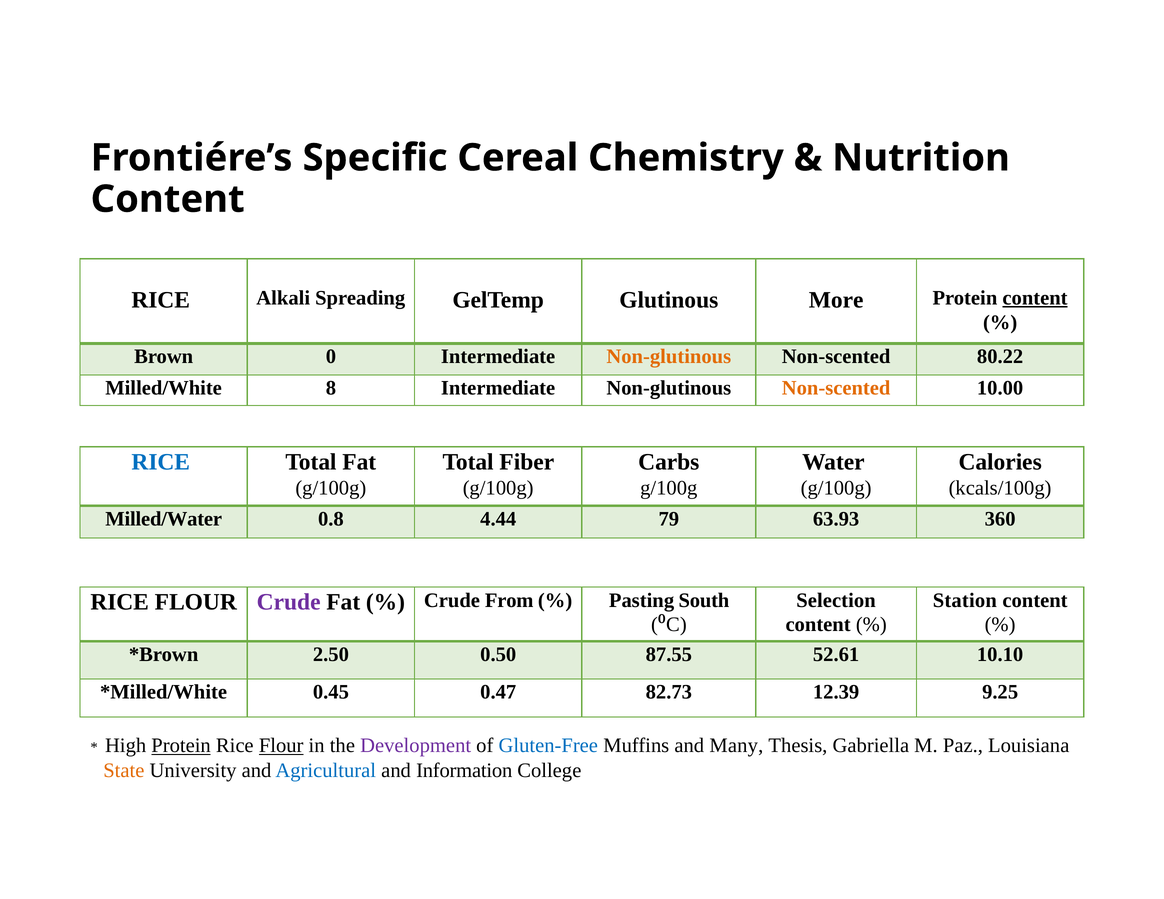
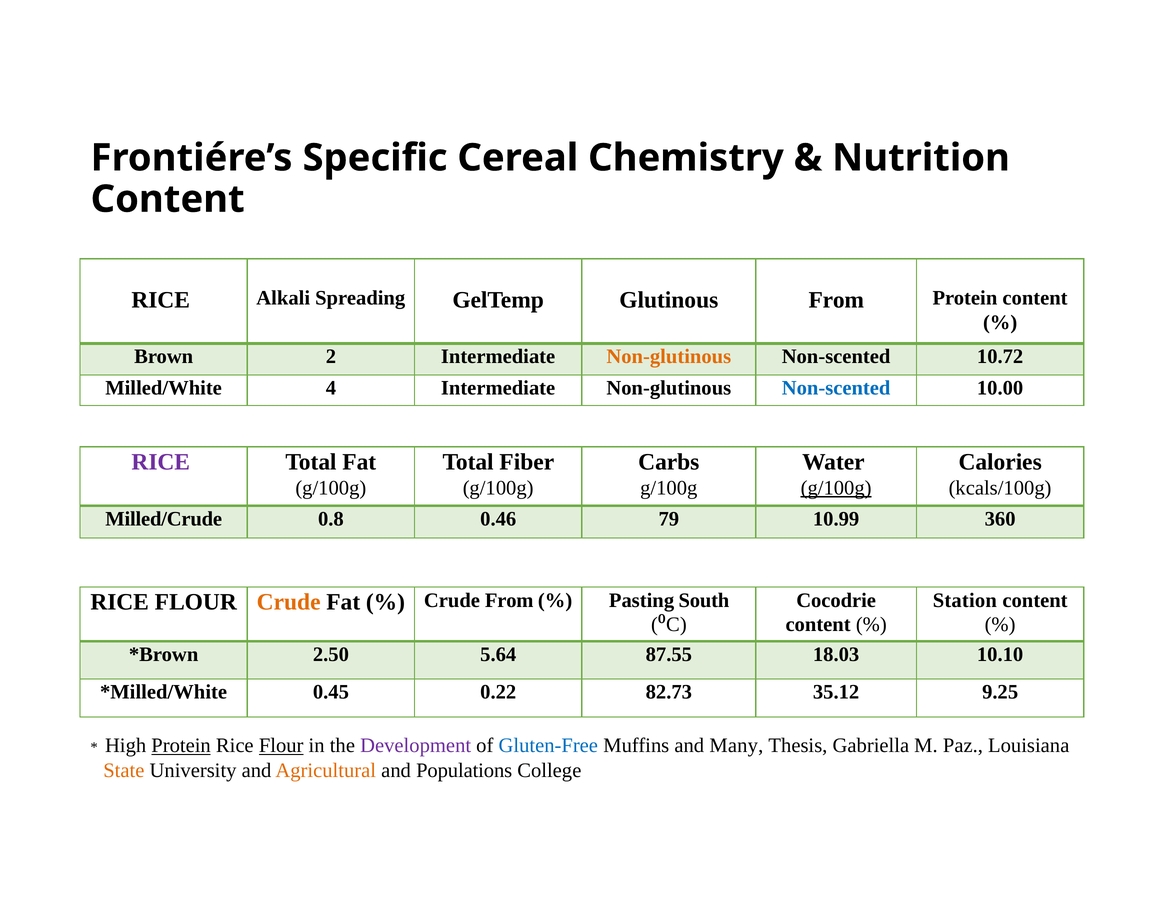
Glutinous More: More -> From
content at (1035, 298) underline: present -> none
0: 0 -> 2
80.22: 80.22 -> 10.72
8: 8 -> 4
Non-scented at (836, 388) colour: orange -> blue
RICE at (161, 462) colour: blue -> purple
g/100g at (836, 488) underline: none -> present
Milled/Water: Milled/Water -> Milled/Crude
4.44: 4.44 -> 0.46
63.93: 63.93 -> 10.99
Selection: Selection -> Cocodrie
Crude at (289, 602) colour: purple -> orange
0.50: 0.50 -> 5.64
52.61: 52.61 -> 18.03
0.47: 0.47 -> 0.22
12.39: 12.39 -> 35.12
Agricultural colour: blue -> orange
Information: Information -> Populations
